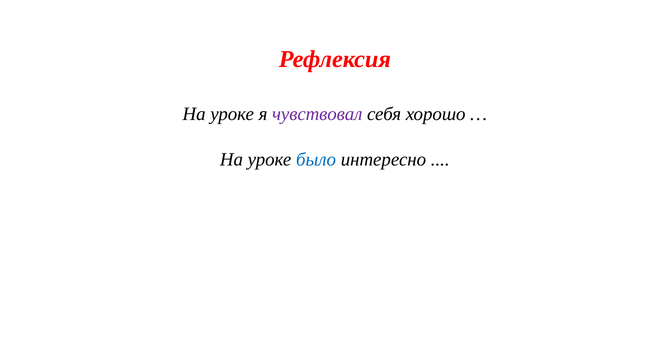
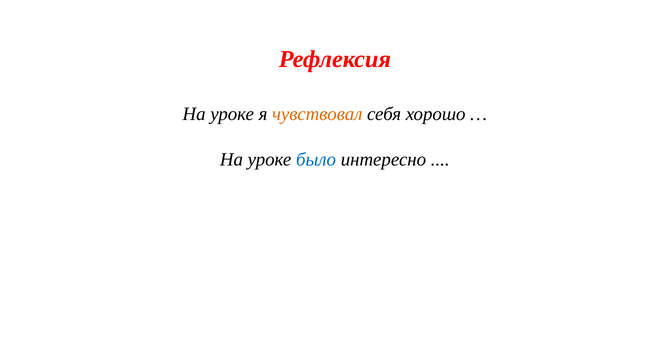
чувствовал colour: purple -> orange
